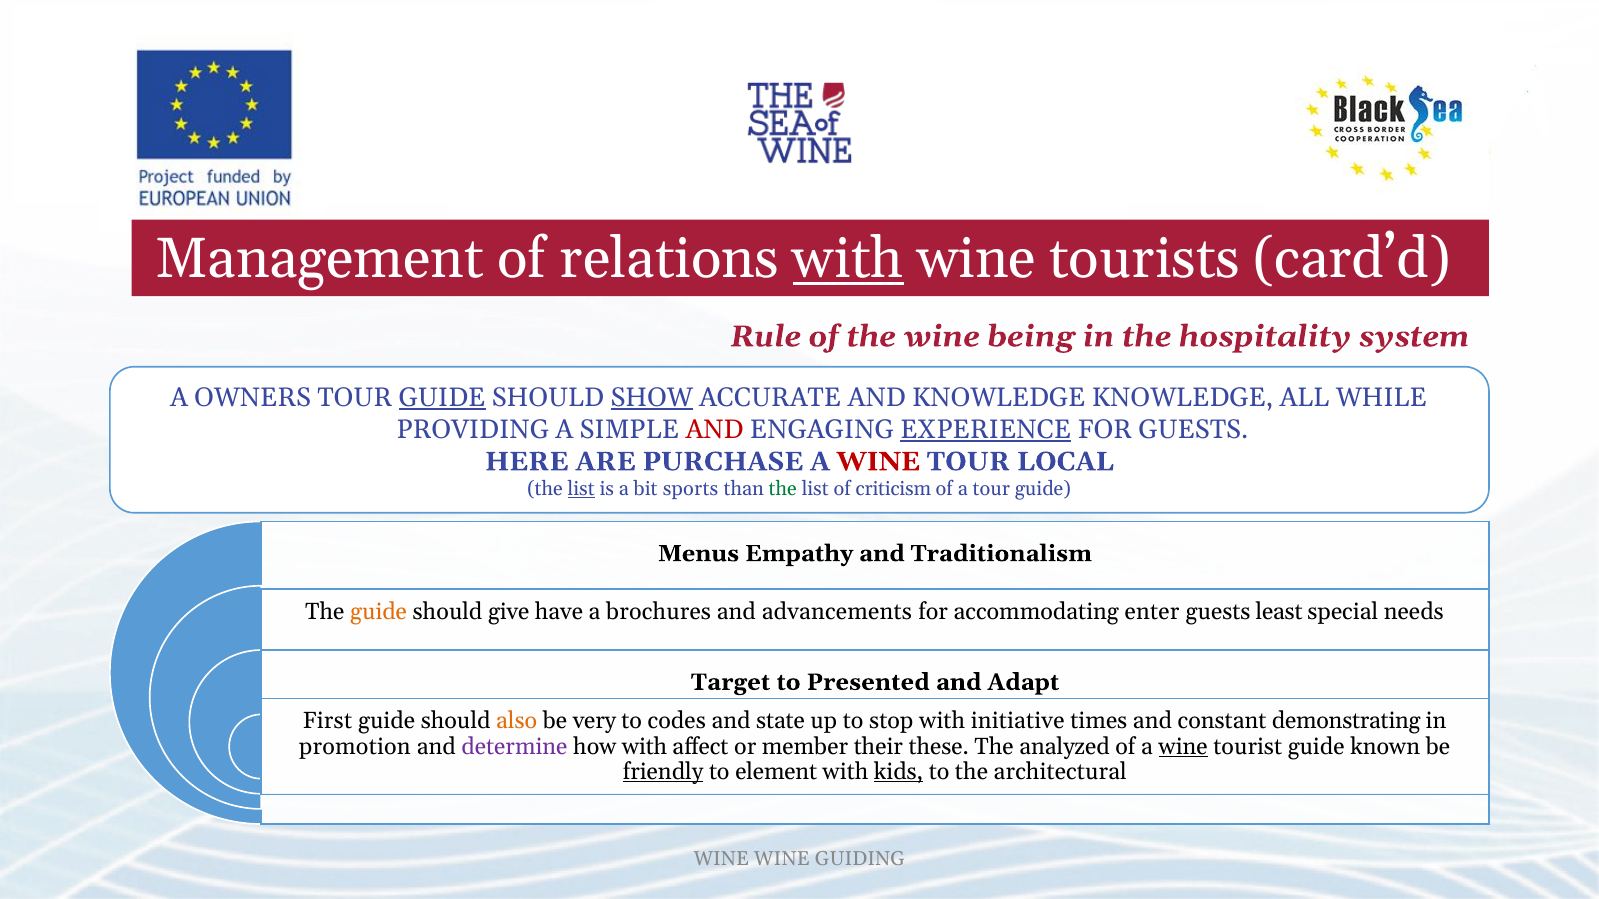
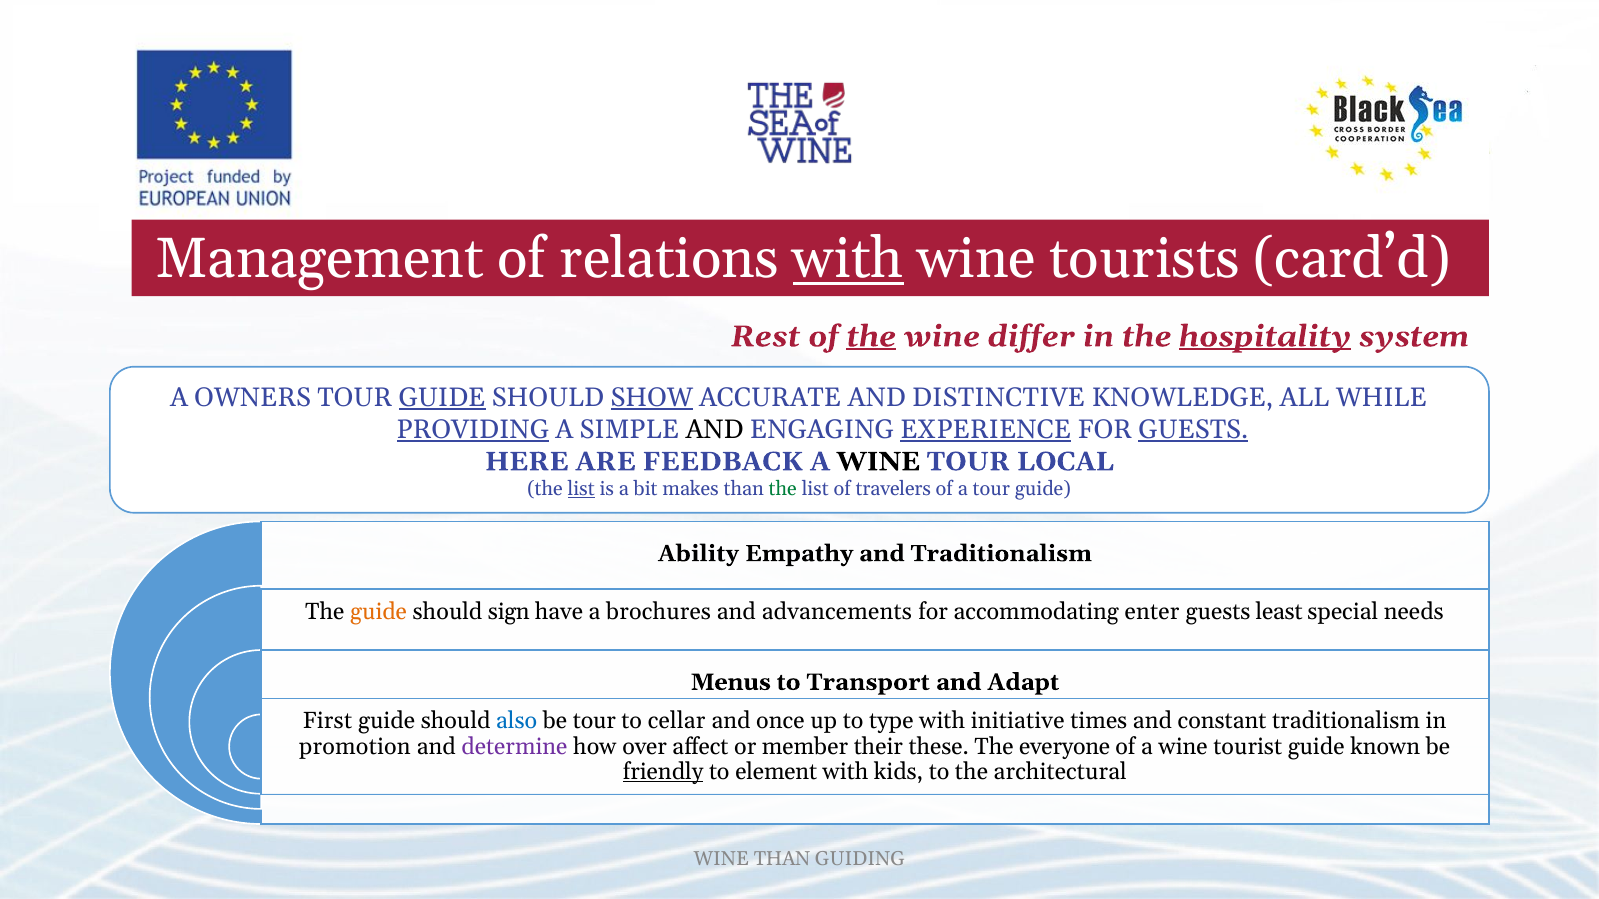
Rule: Rule -> Rest
the at (871, 337) underline: none -> present
being: being -> differ
hospitality underline: none -> present
AND KNOWLEDGE: KNOWLEDGE -> DISTINCTIVE
PROVIDING underline: none -> present
AND at (715, 430) colour: red -> black
GUESTS at (1193, 430) underline: none -> present
PURCHASE: PURCHASE -> FEEDBACK
WINE at (878, 462) colour: red -> black
sports: sports -> makes
criticism: criticism -> travelers
Menus: Menus -> Ability
give: give -> sign
Target: Target -> Menus
Presented: Presented -> Transport
also colour: orange -> blue
be very: very -> tour
codes: codes -> cellar
state: state -> once
stop: stop -> type
constant demonstrating: demonstrating -> traditionalism
how with: with -> over
analyzed: analyzed -> everyone
wine at (1183, 747) underline: present -> none
kids underline: present -> none
WINE WINE: WINE -> THAN
